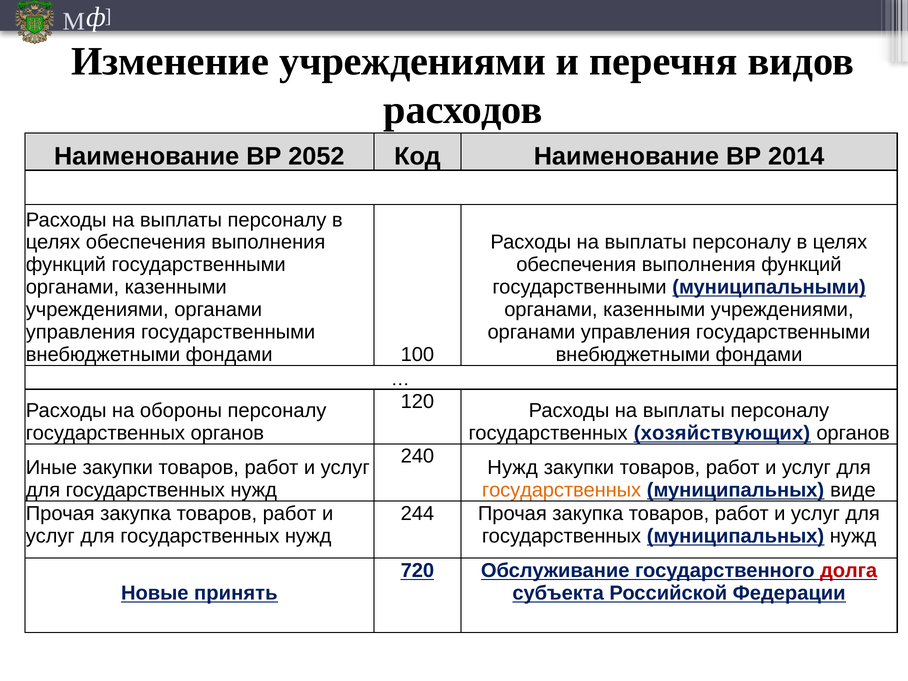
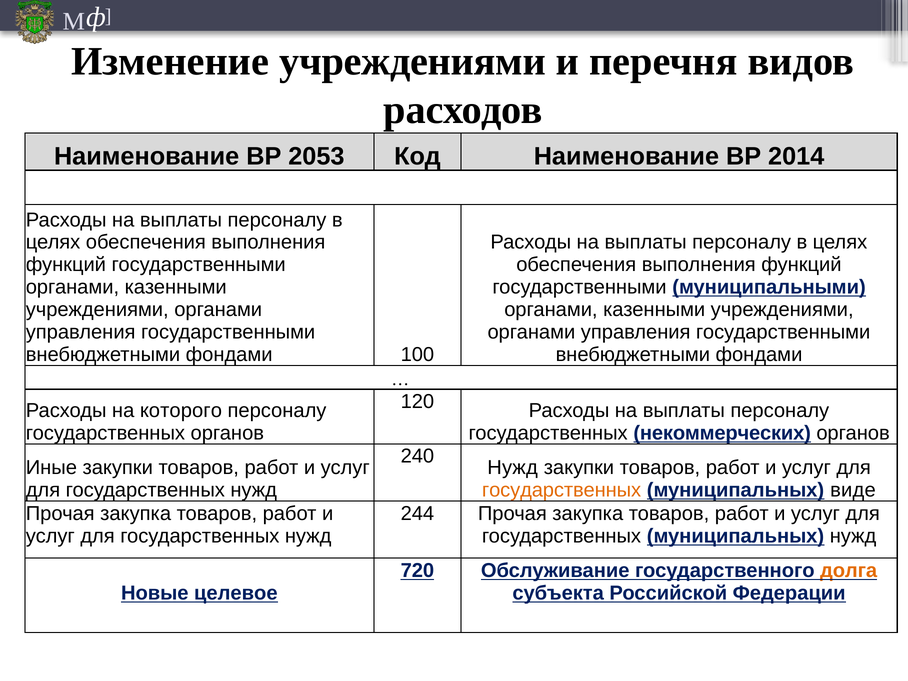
2052: 2052 -> 2053
обороны: обороны -> которого
хозяйствующих: хозяйствующих -> некоммерческих
долга colour: red -> orange
принять: принять -> целевое
